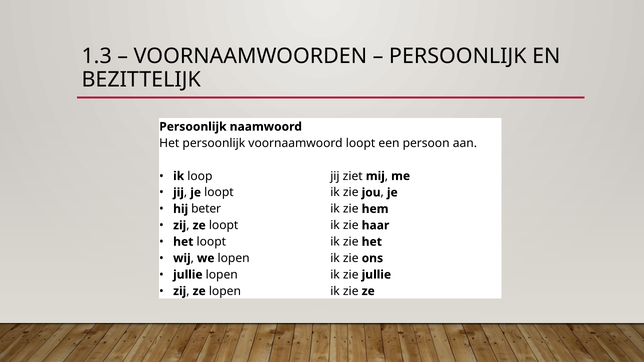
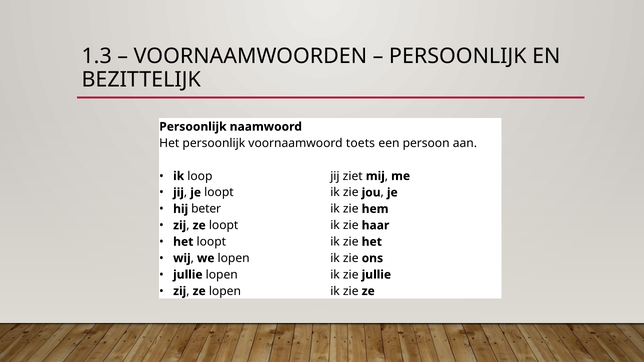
voornaamwoord loopt: loopt -> toets
